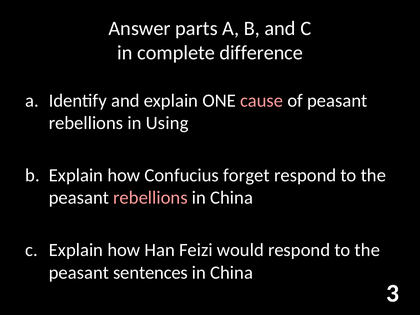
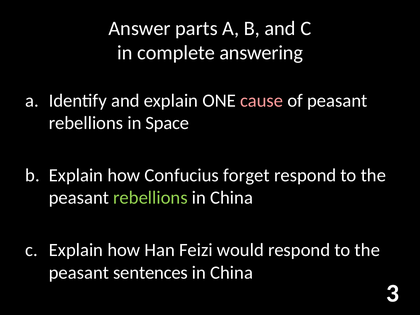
difference: difference -> answering
Using: Using -> Space
rebellions at (150, 198) colour: pink -> light green
